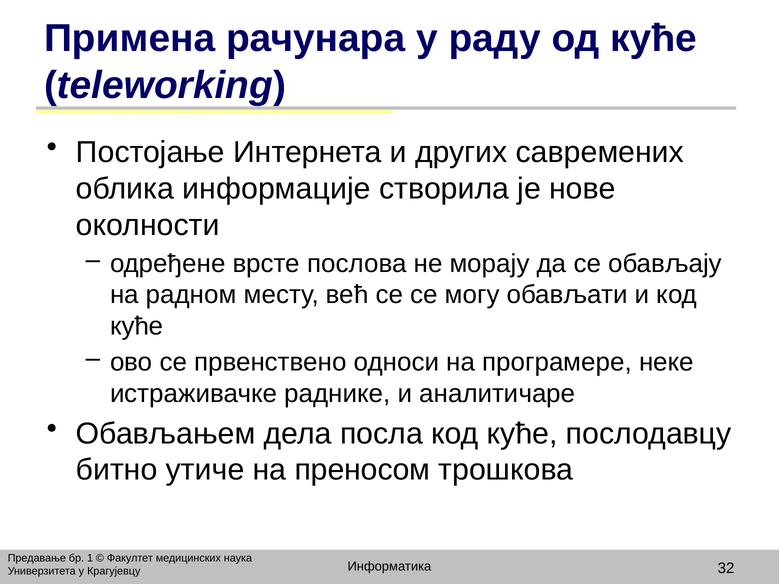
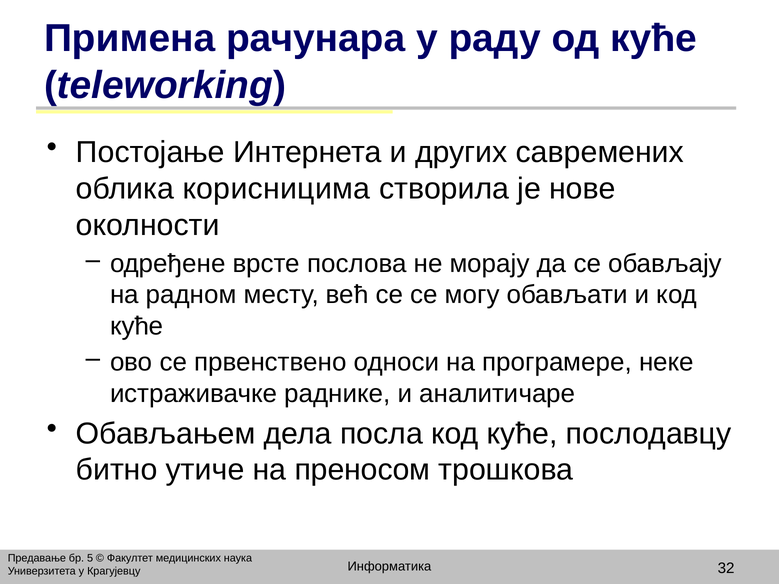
информације: информације -> корисницима
1: 1 -> 5
